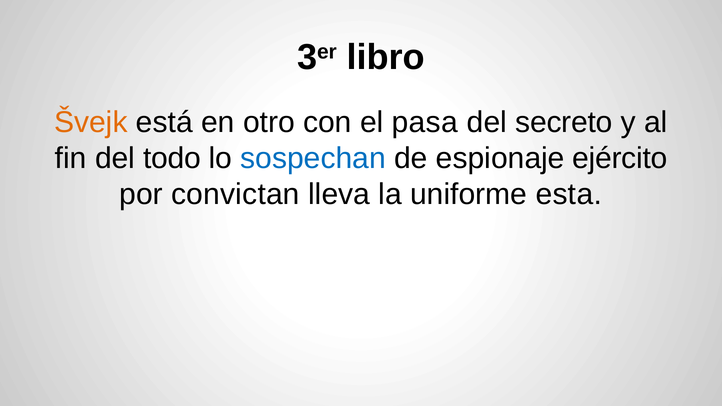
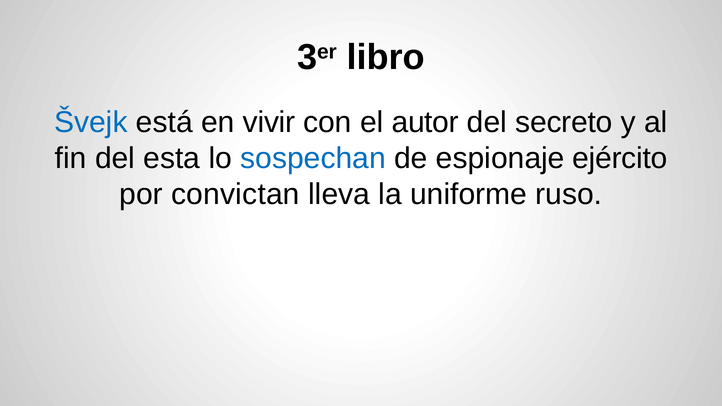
Švejk colour: orange -> blue
otro: otro -> vivir
pasa: pasa -> autor
todo: todo -> esta
esta: esta -> ruso
